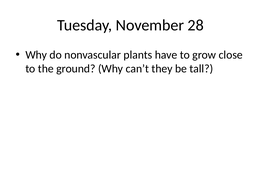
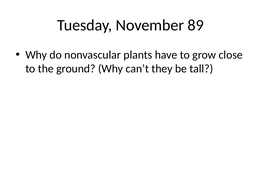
28: 28 -> 89
